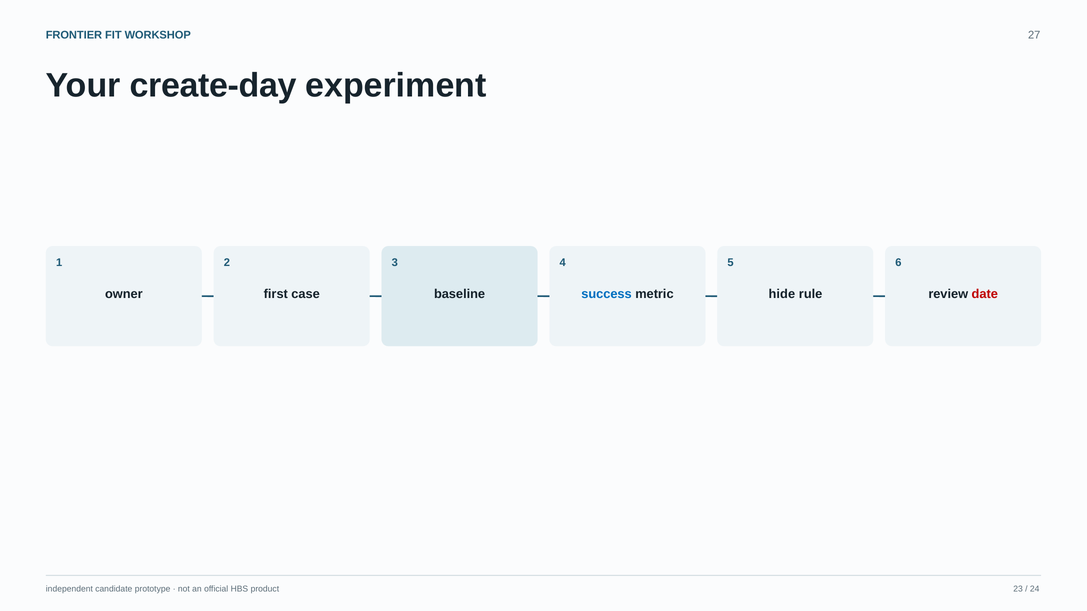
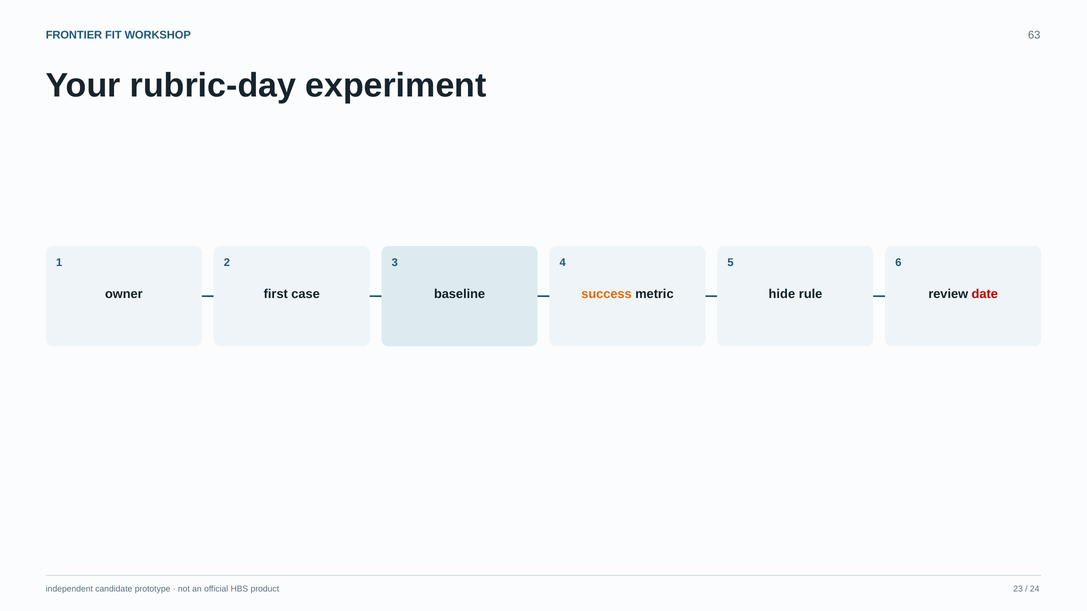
27: 27 -> 63
create-day: create-day -> rubric-day
success colour: blue -> orange
